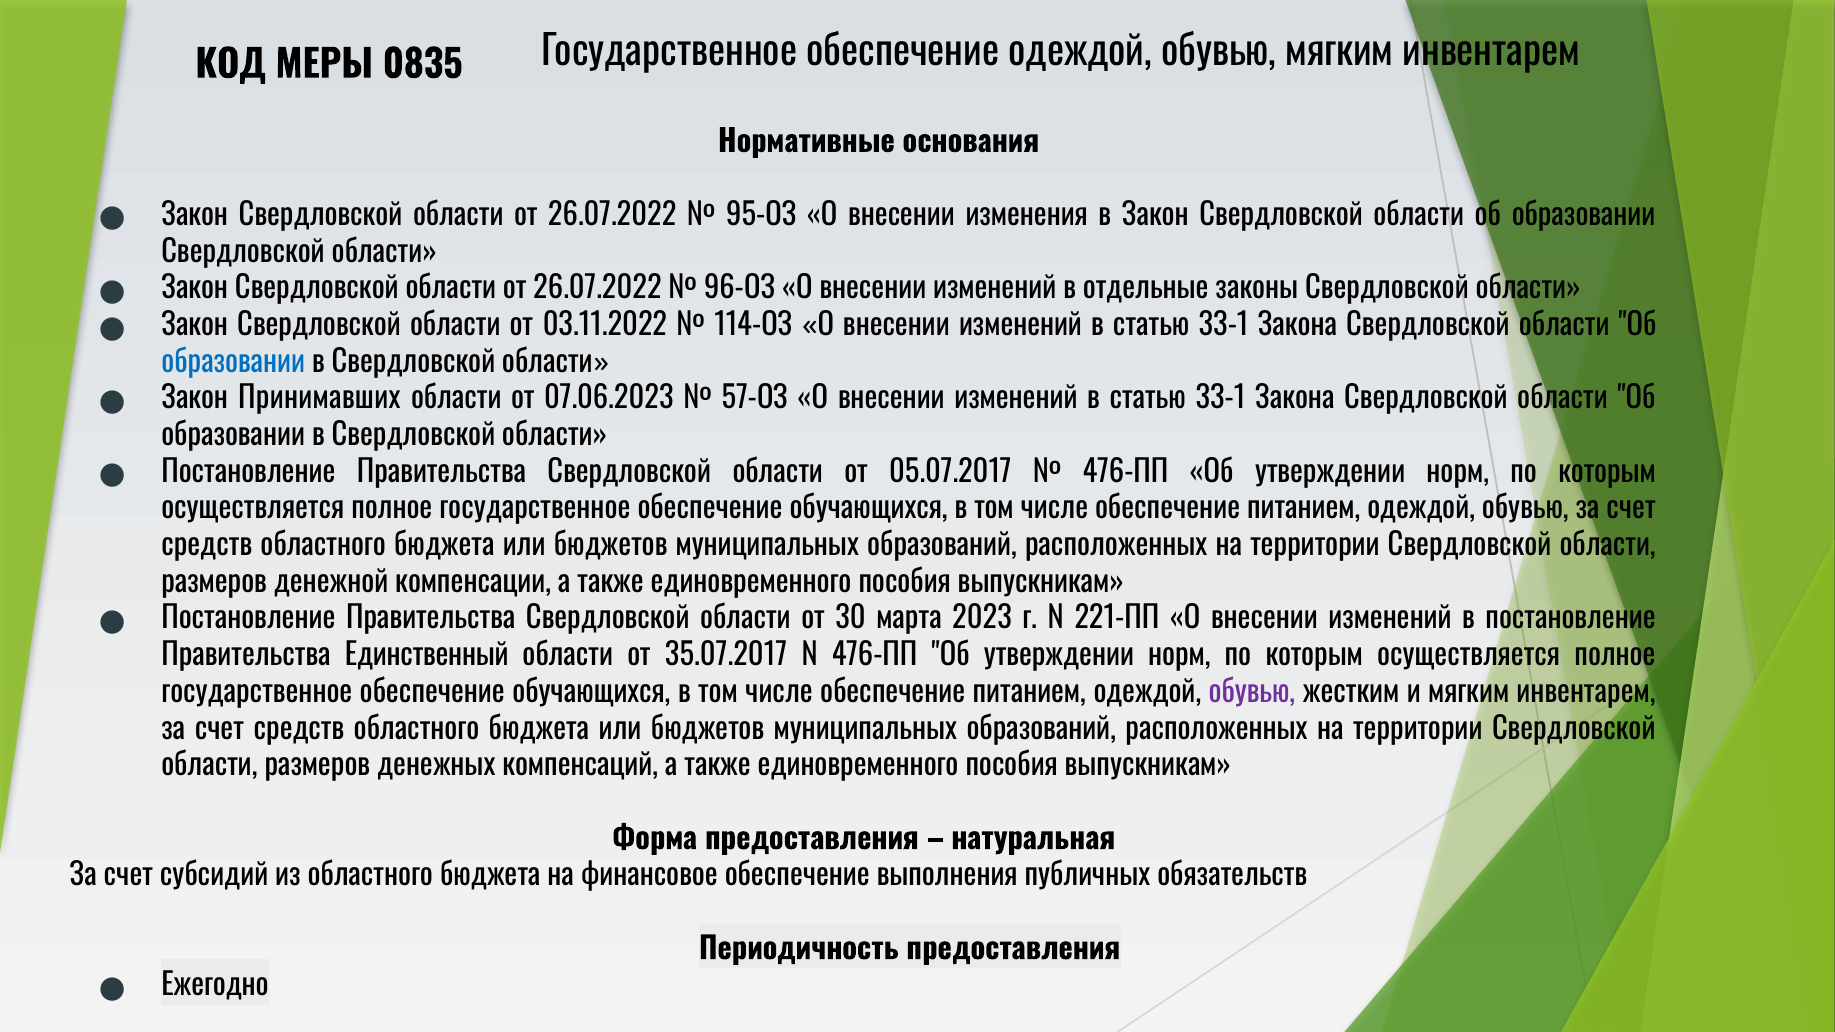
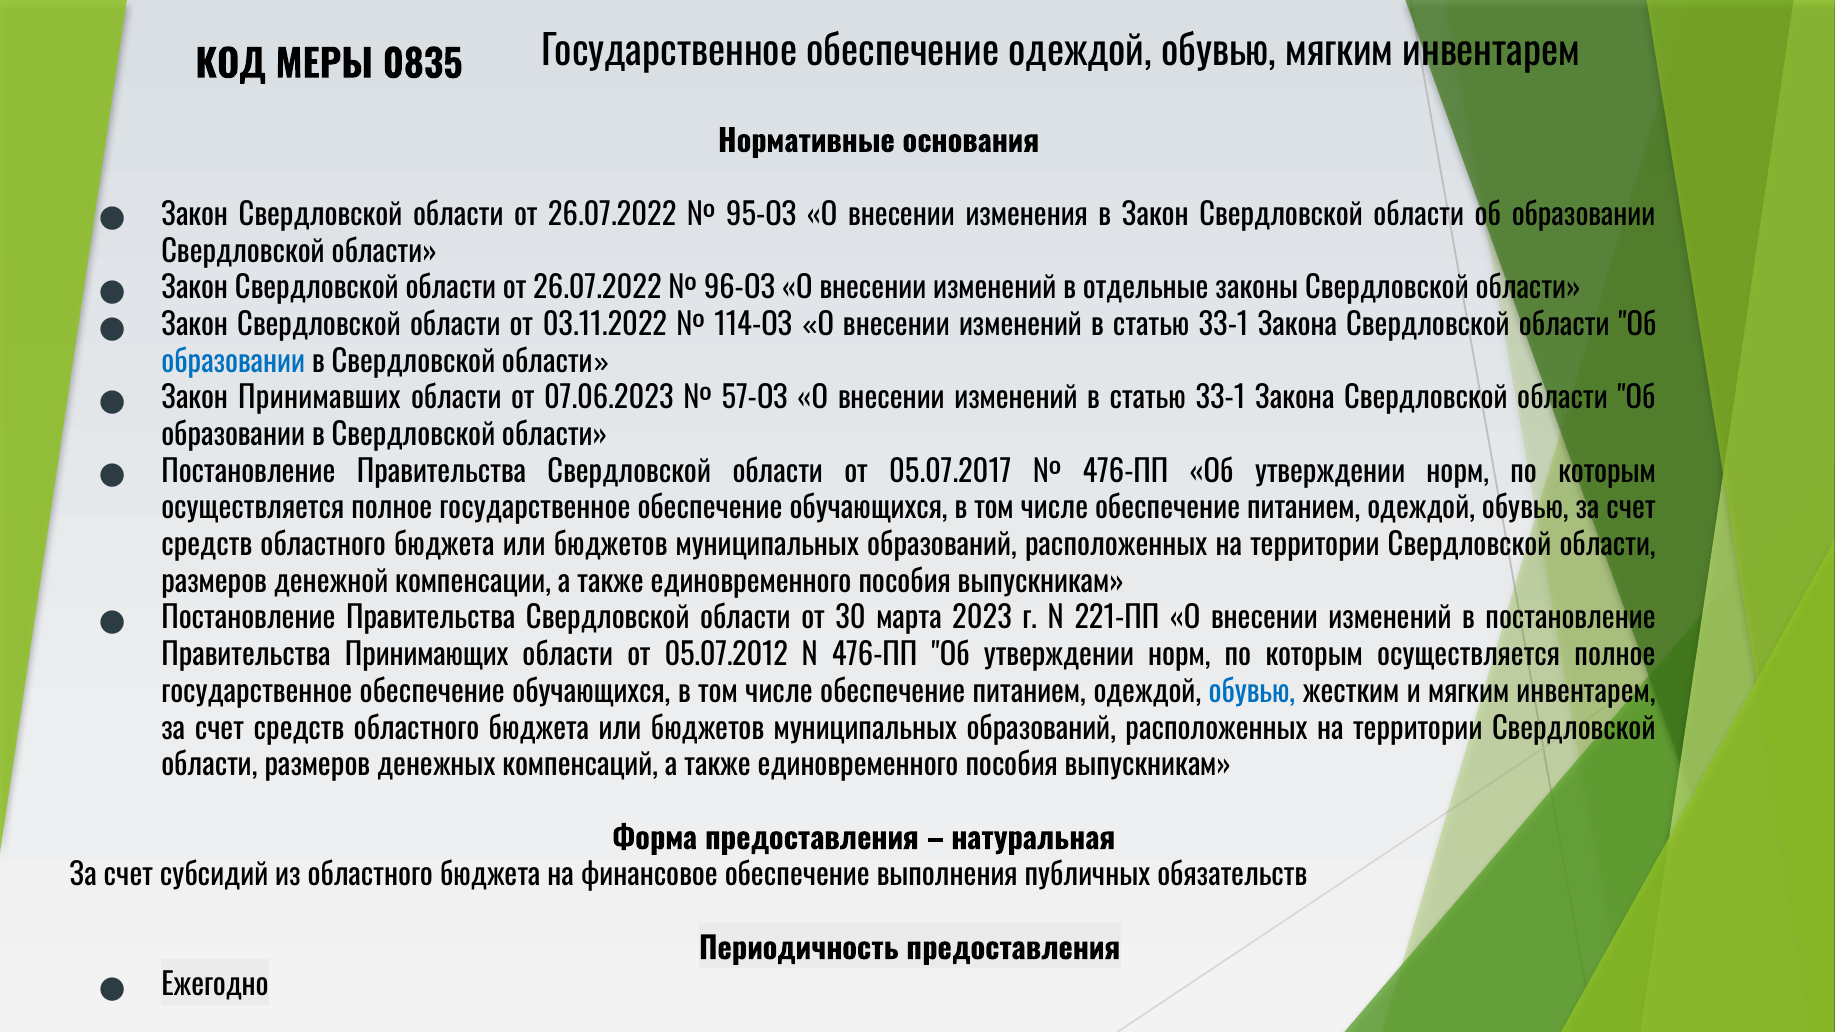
Единственный: Единственный -> Принимающих
35.07.2017: 35.07.2017 -> 05.07.2012
обувью at (1252, 692) colour: purple -> blue
